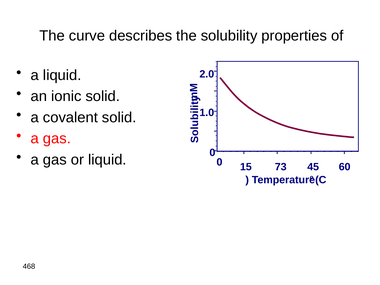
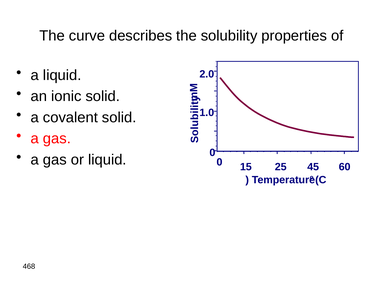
73: 73 -> 25
